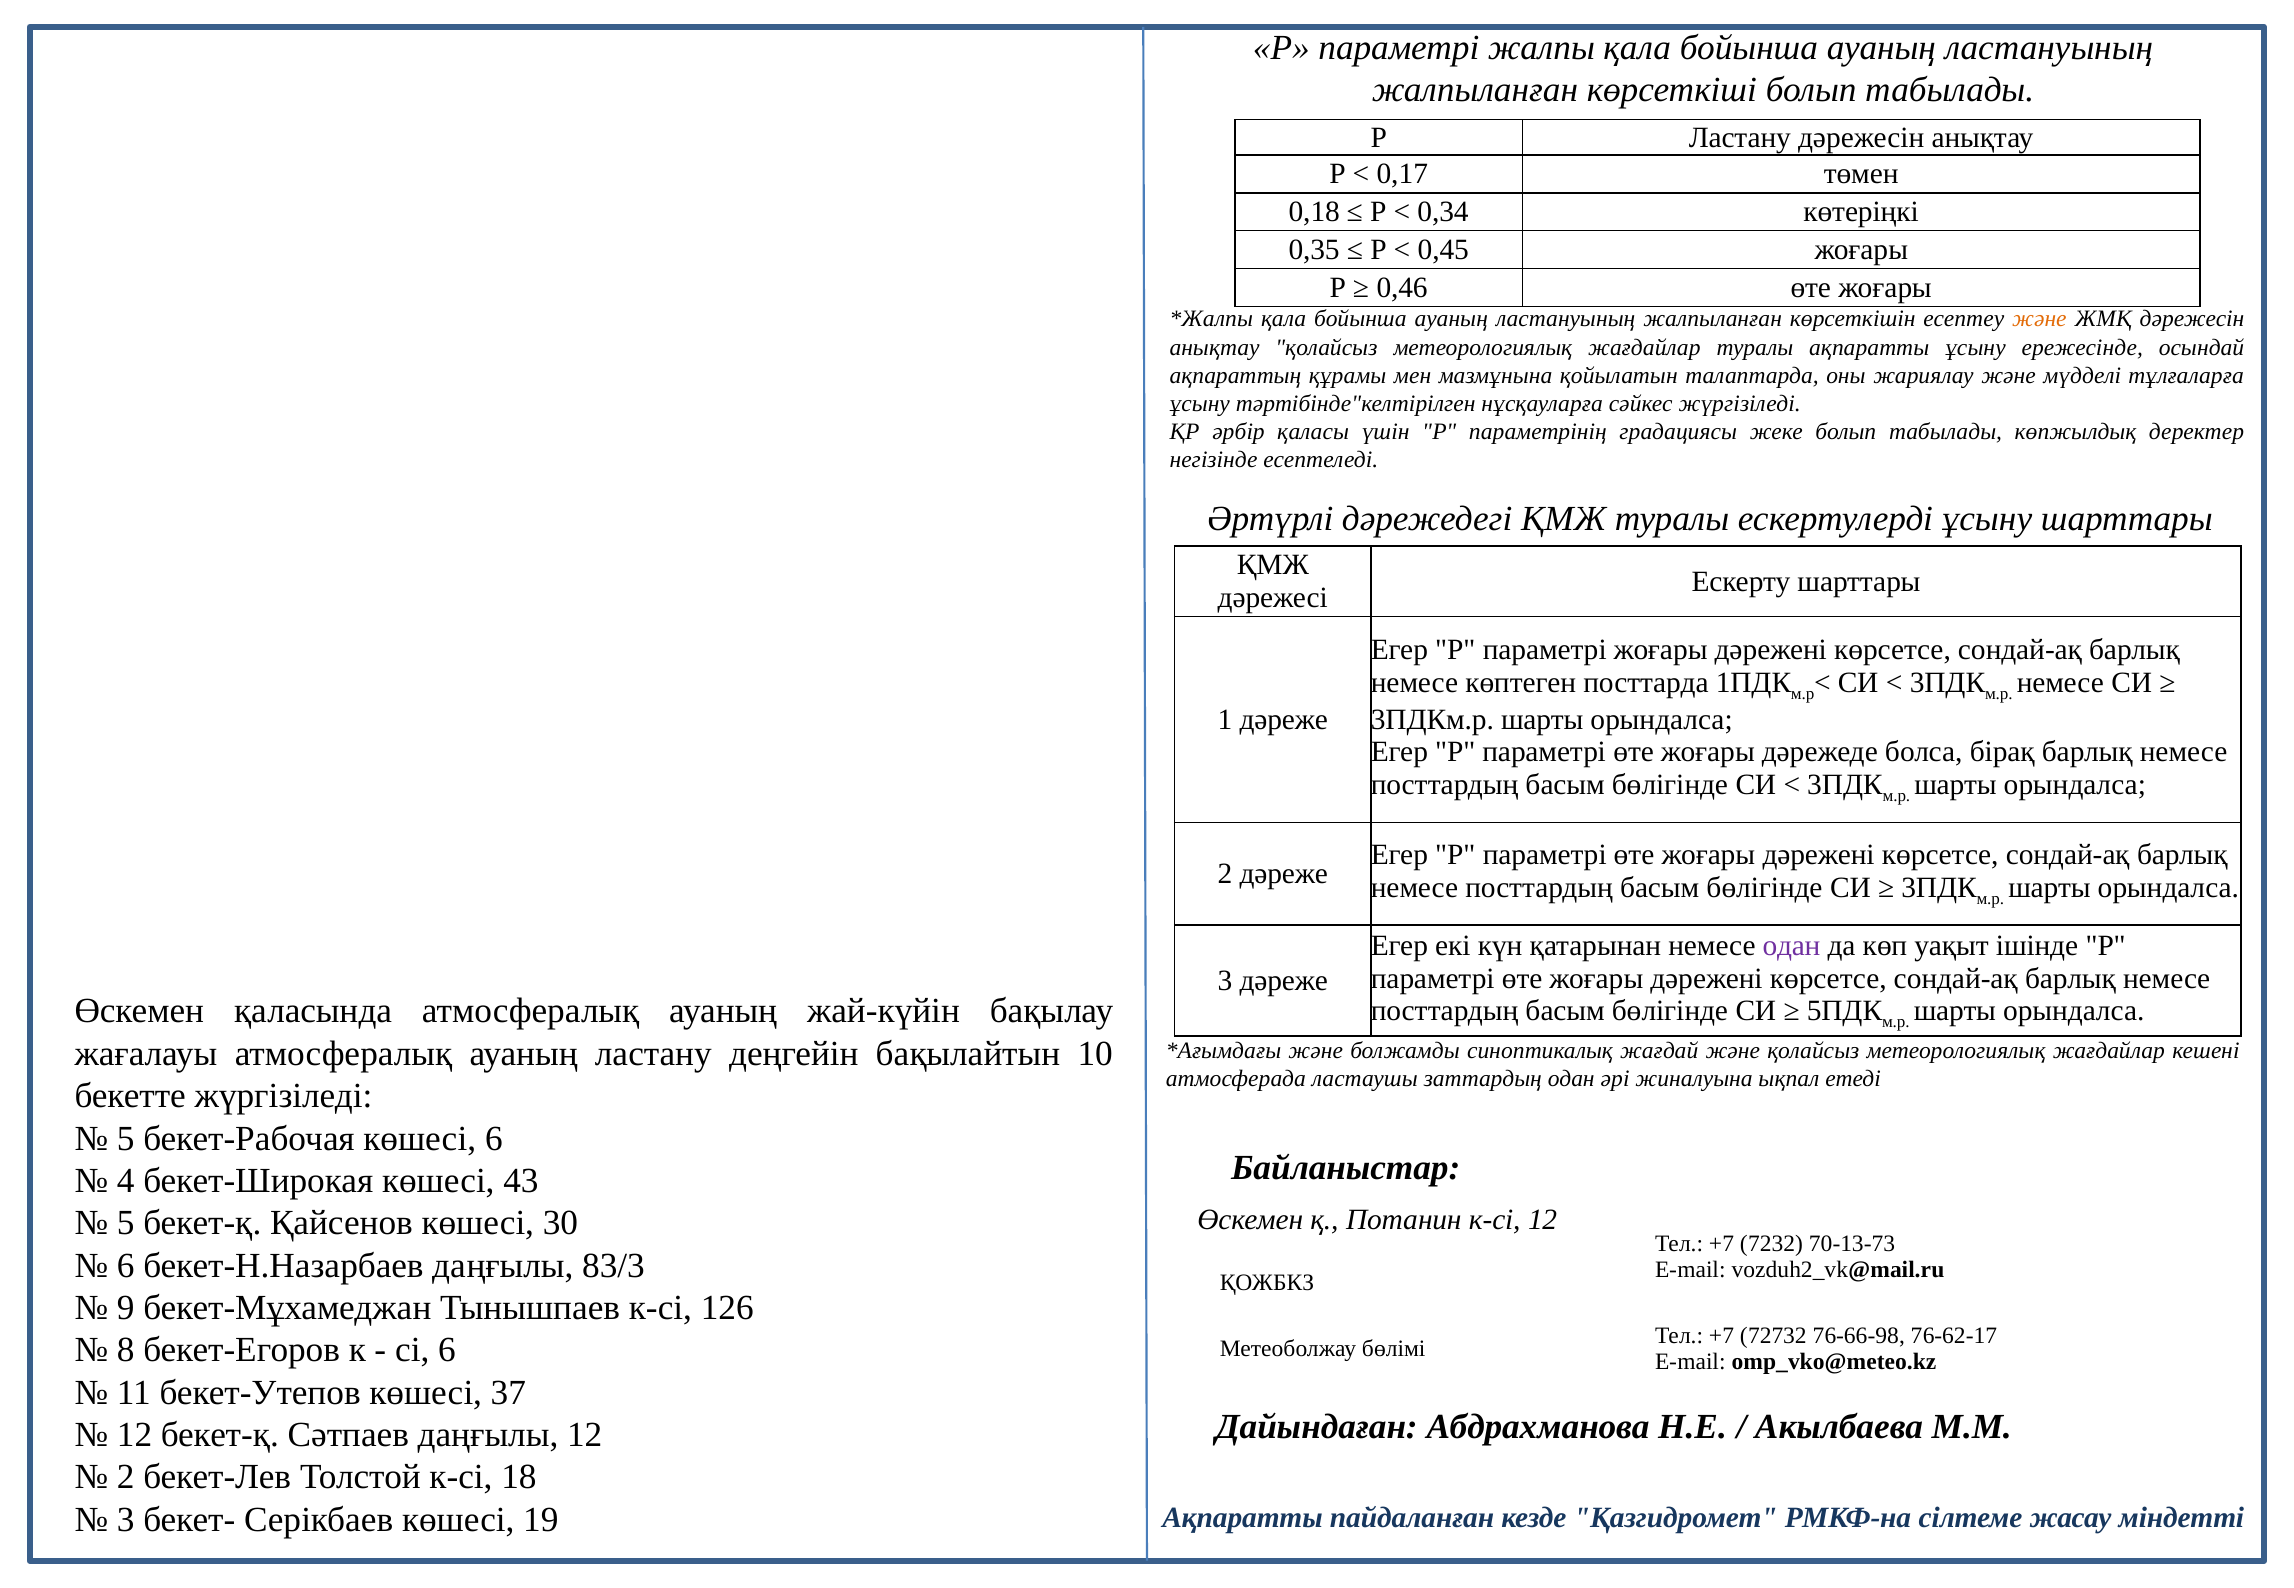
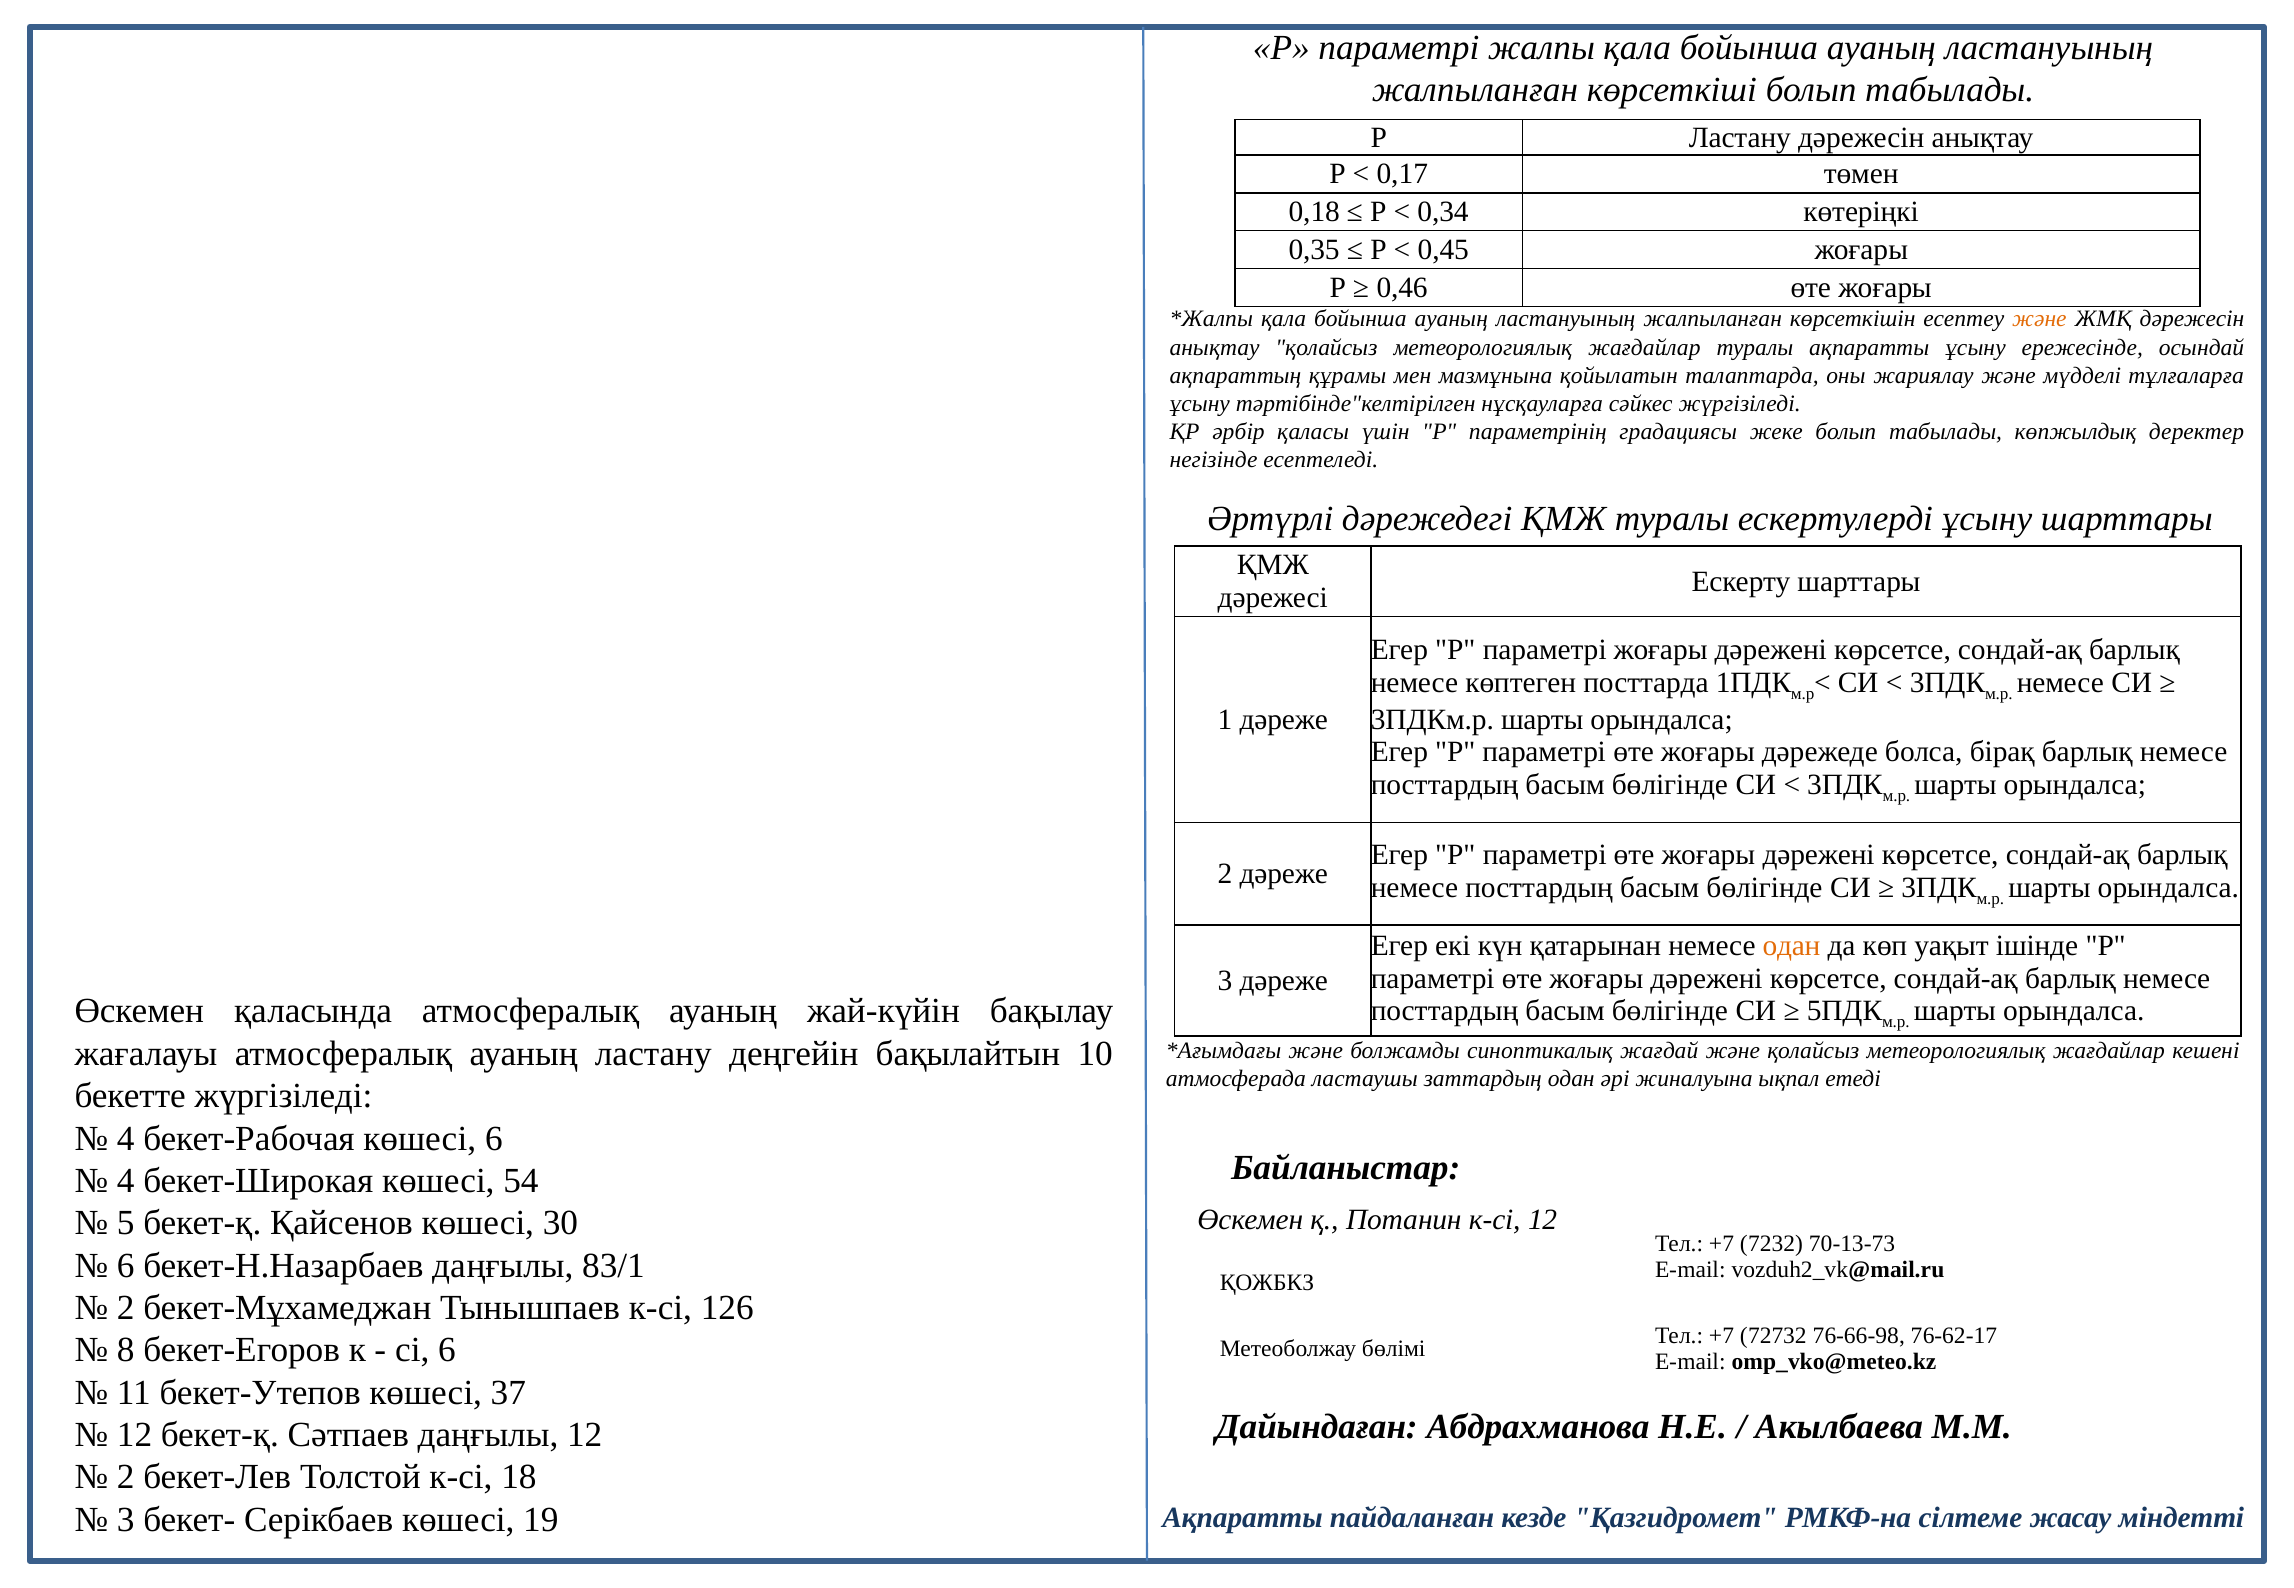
одан at (1792, 946) colour: purple -> orange
5 at (126, 1138): 5 -> 4
43: 43 -> 54
83/3: 83/3 -> 83/1
9 at (126, 1308): 9 -> 2
